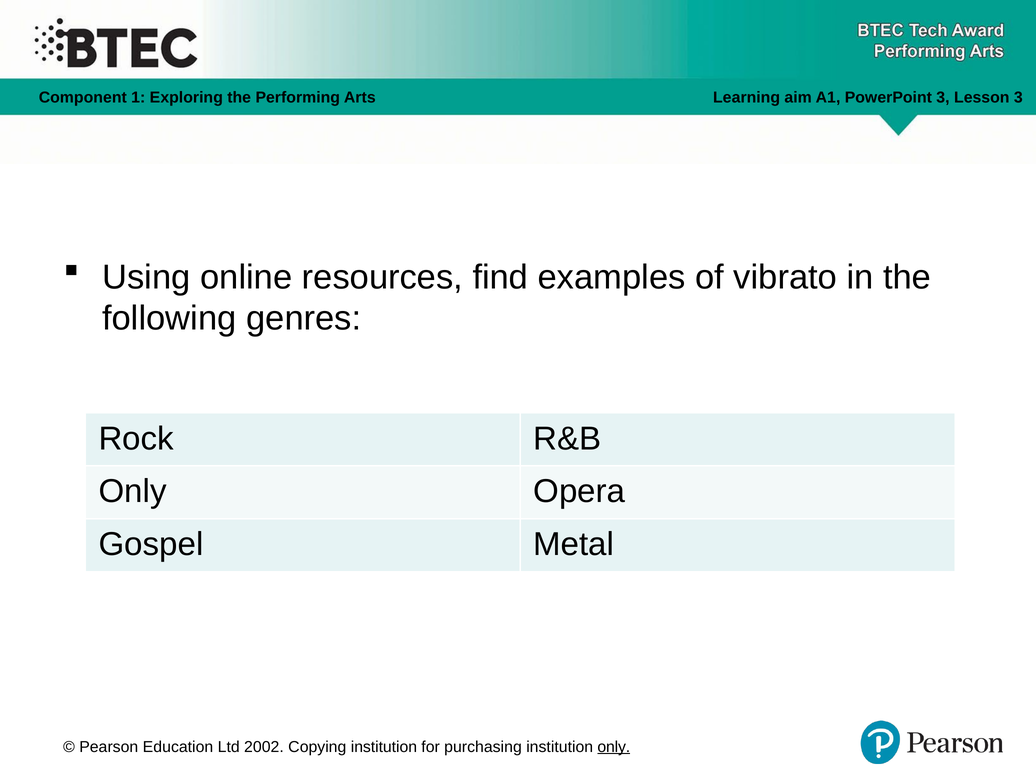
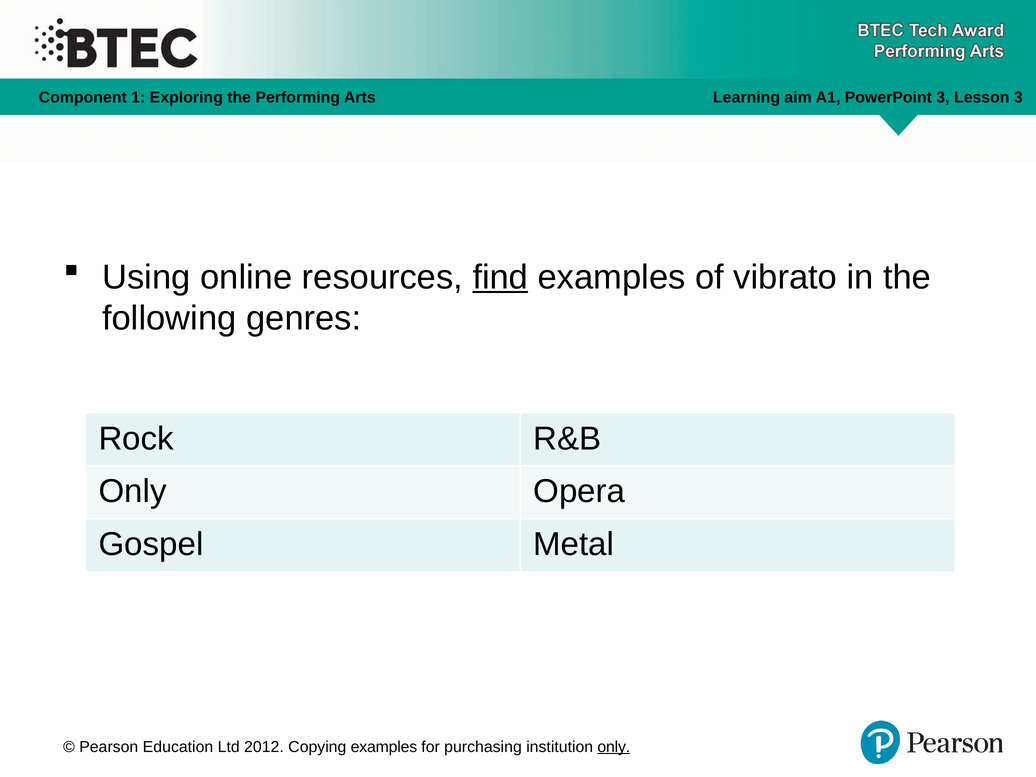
find underline: none -> present
2002: 2002 -> 2012
Copying institution: institution -> examples
